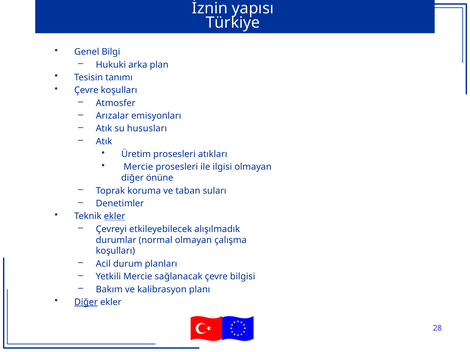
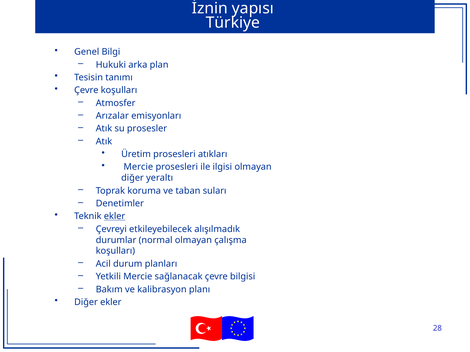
hususları: hususları -> prosesler
önüne: önüne -> yeraltı
Diğer at (86, 303) underline: present -> none
